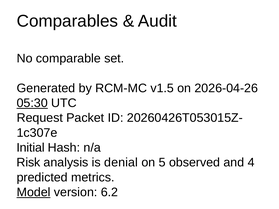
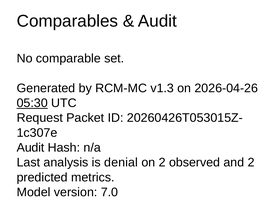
v1.5: v1.5 -> v1.3
Initial at (31, 148): Initial -> Audit
Risk: Risk -> Last
on 5: 5 -> 2
and 4: 4 -> 2
Model underline: present -> none
6.2: 6.2 -> 7.0
